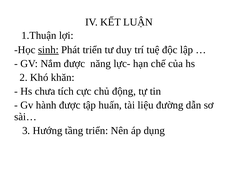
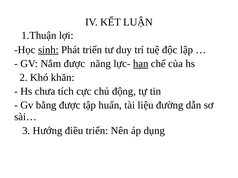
hạn underline: none -> present
hành: hành -> bằng
tầng: tầng -> điều
